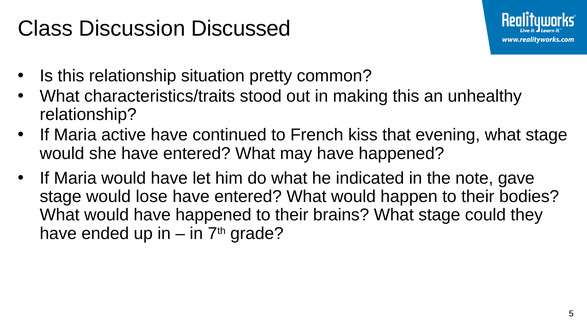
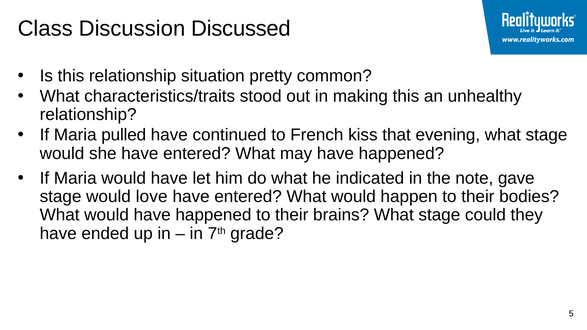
active: active -> pulled
lose: lose -> love
